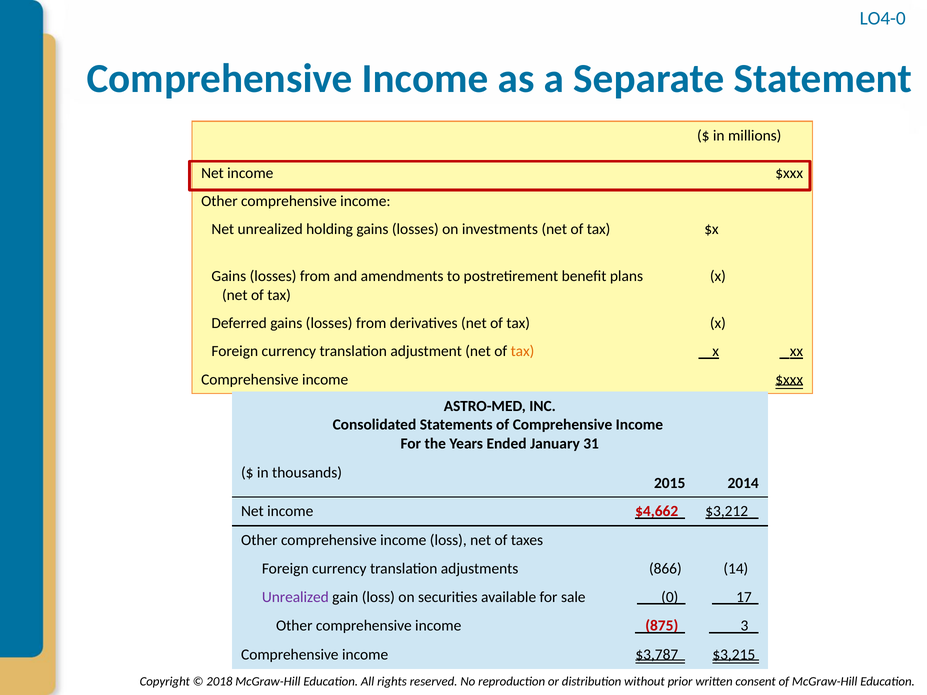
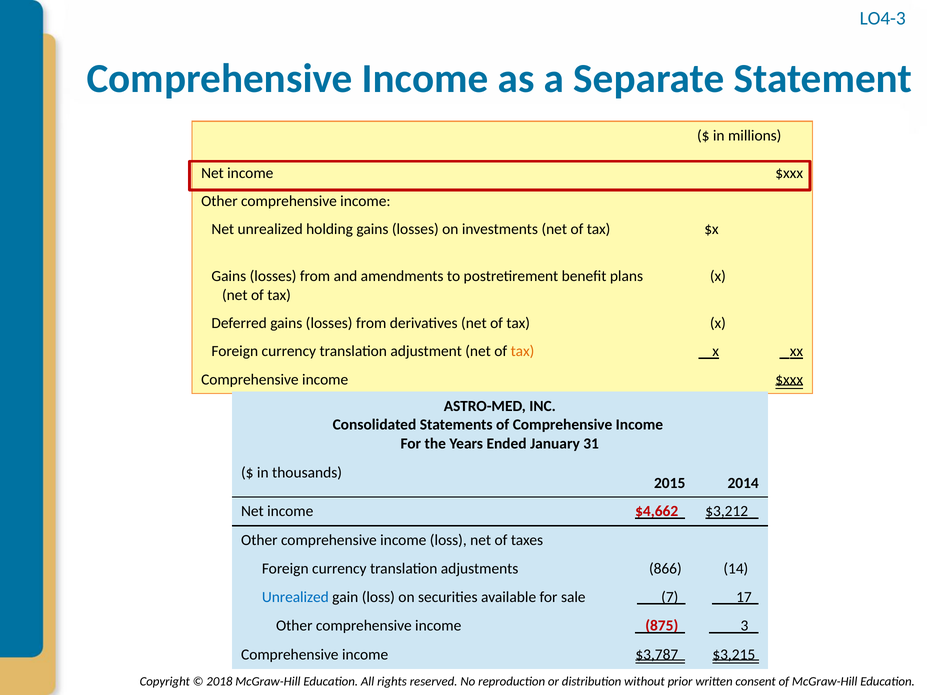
LO4-0: LO4-0 -> LO4-3
Unrealized at (295, 597) colour: purple -> blue
0: 0 -> 7
